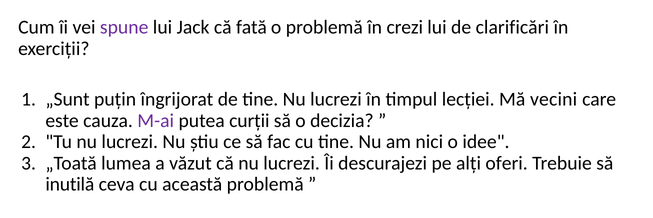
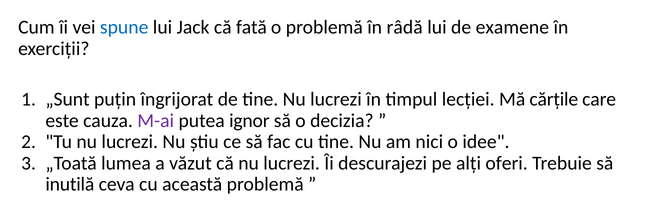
spune colour: purple -> blue
crezi: crezi -> râdă
clarificări: clarificări -> examene
vecini: vecini -> cărțile
curții: curții -> ignor
